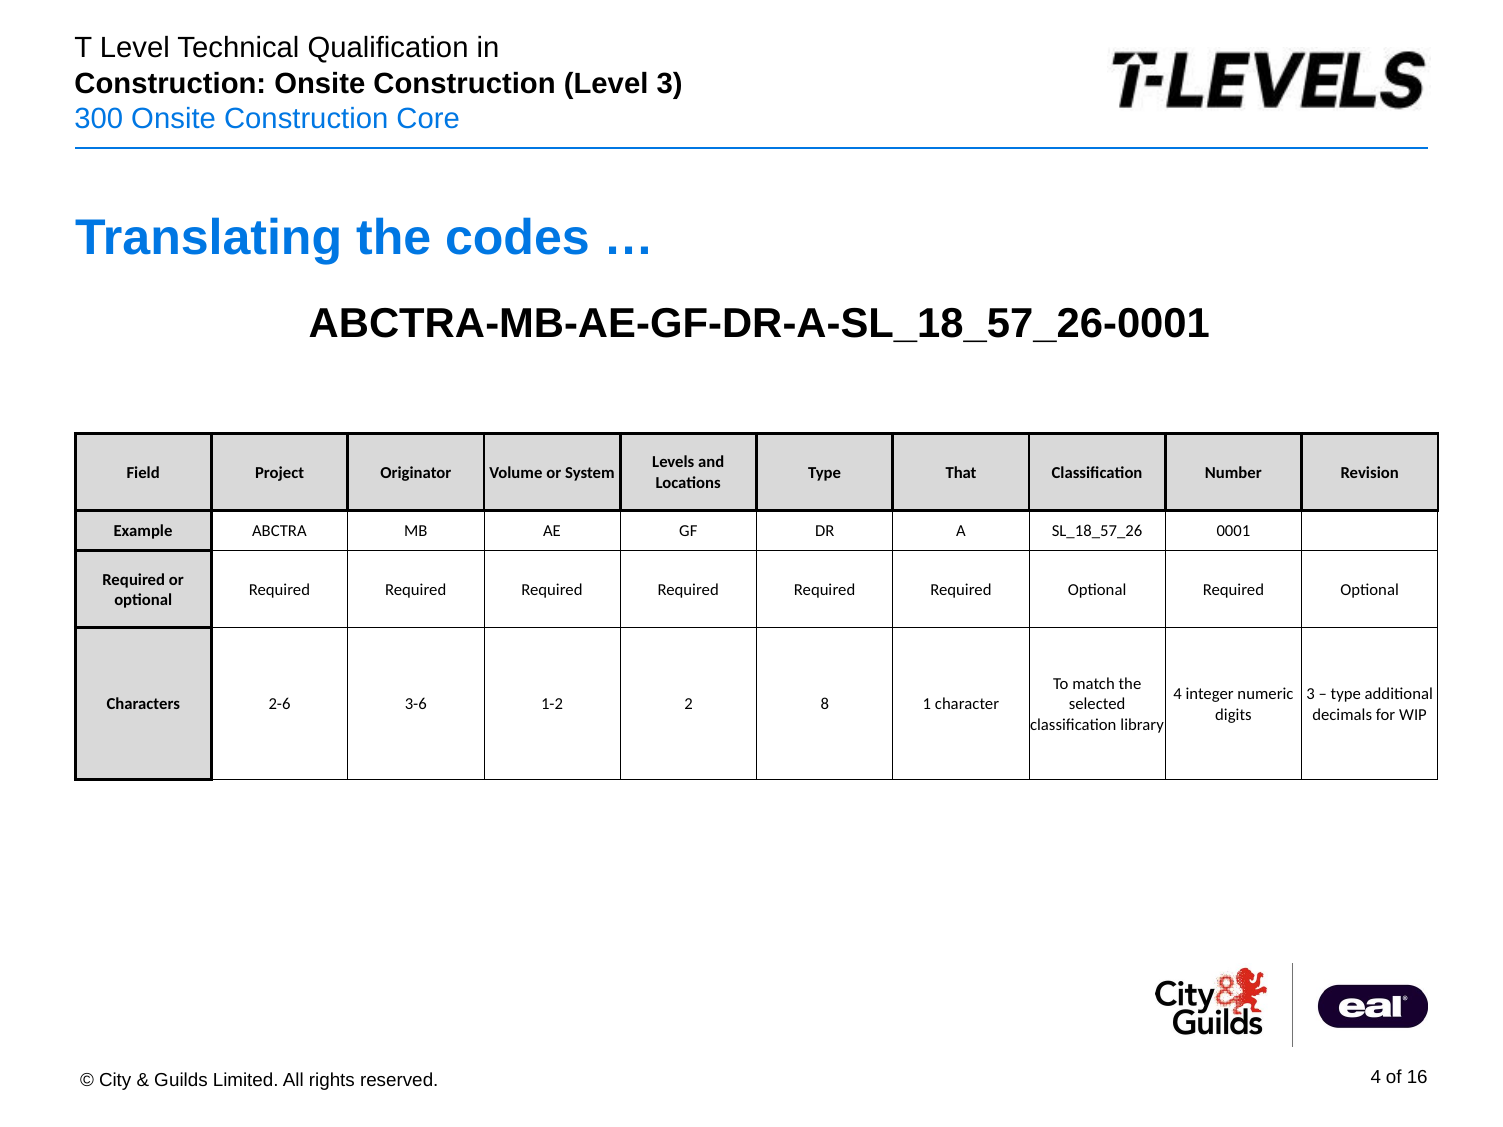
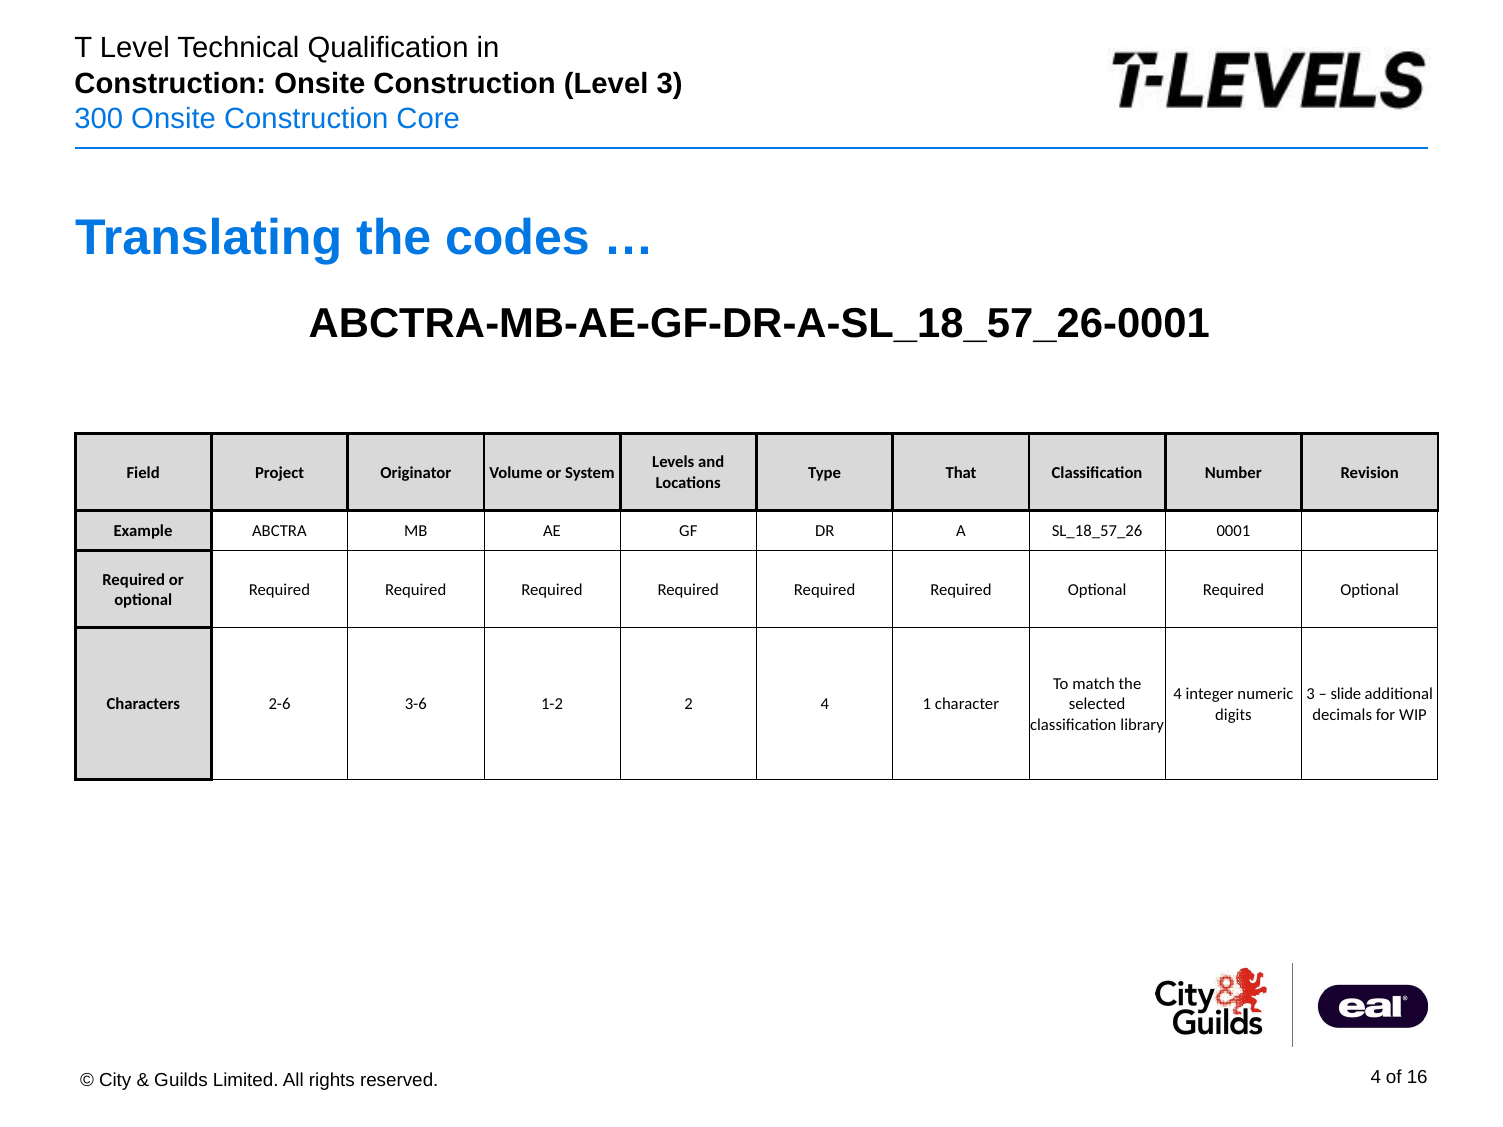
type at (1346, 694): type -> slide
2 8: 8 -> 4
